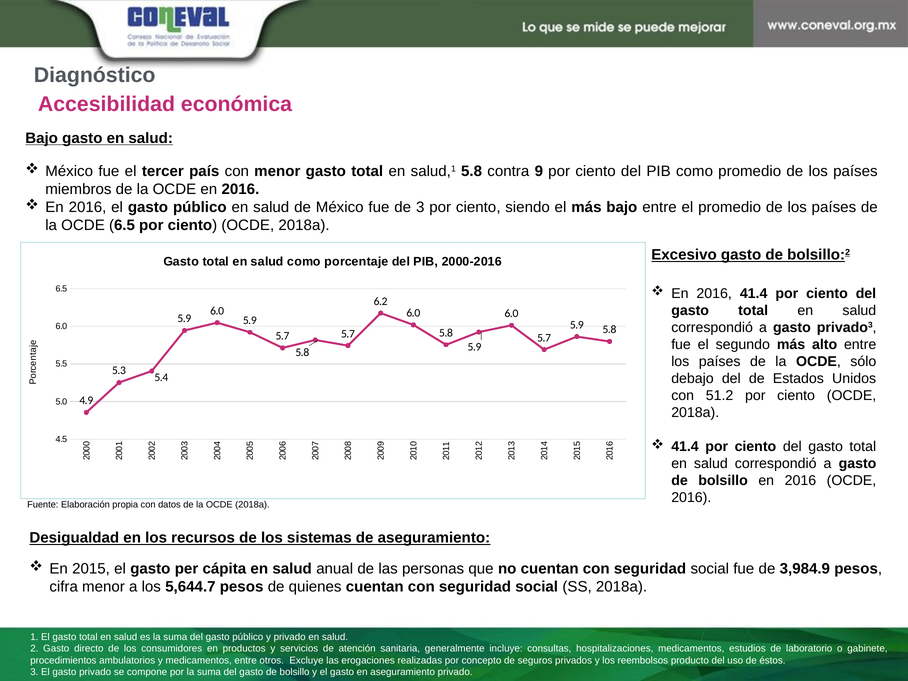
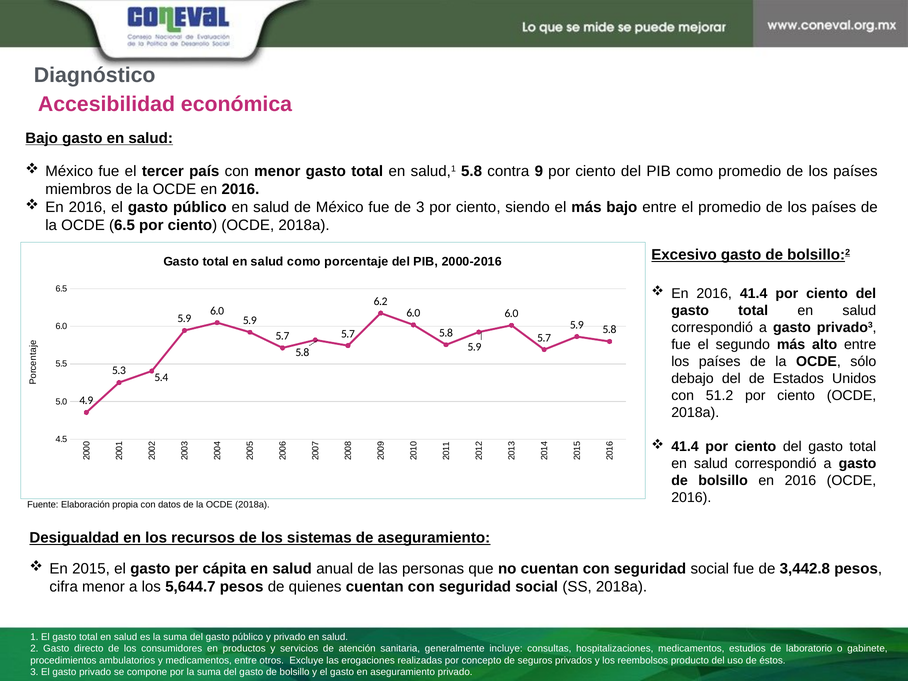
3,984.9: 3,984.9 -> 3,442.8
